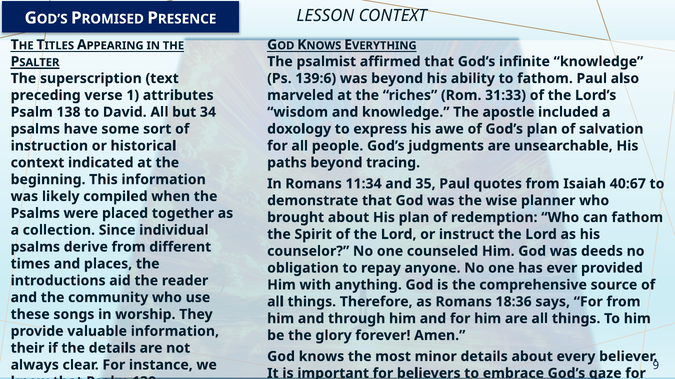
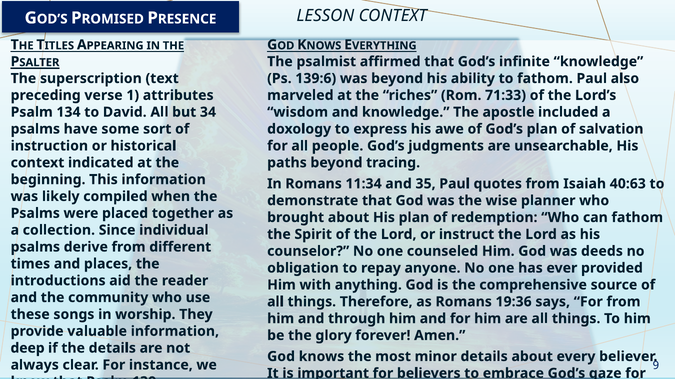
31:33: 31:33 -> 71:33
138: 138 -> 134
40:67: 40:67 -> 40:63
18:36: 18:36 -> 19:36
their at (28, 349): their -> deep
